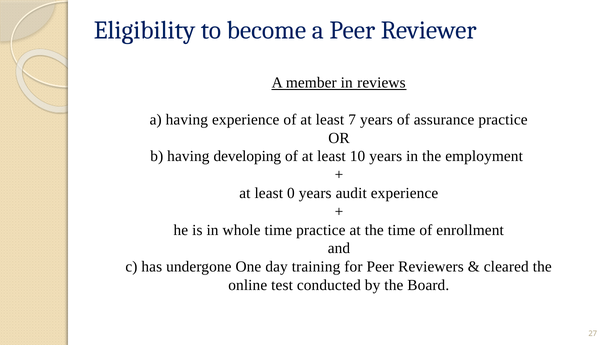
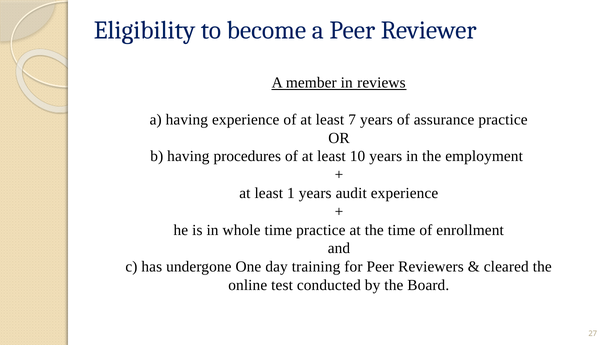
developing: developing -> procedures
0: 0 -> 1
